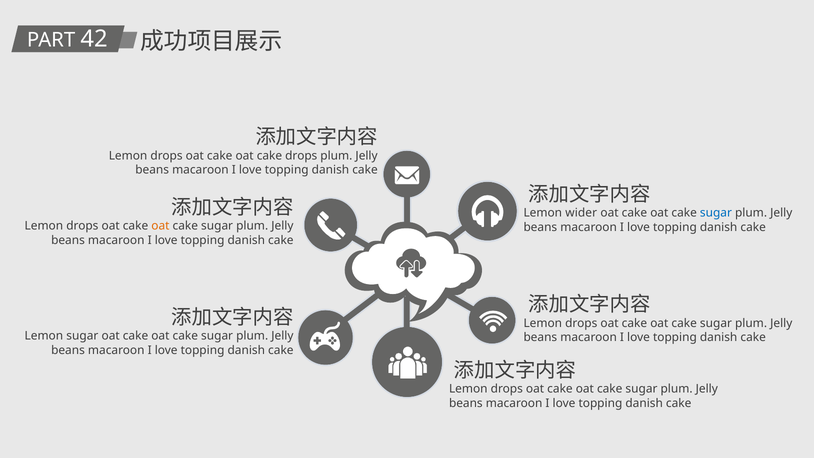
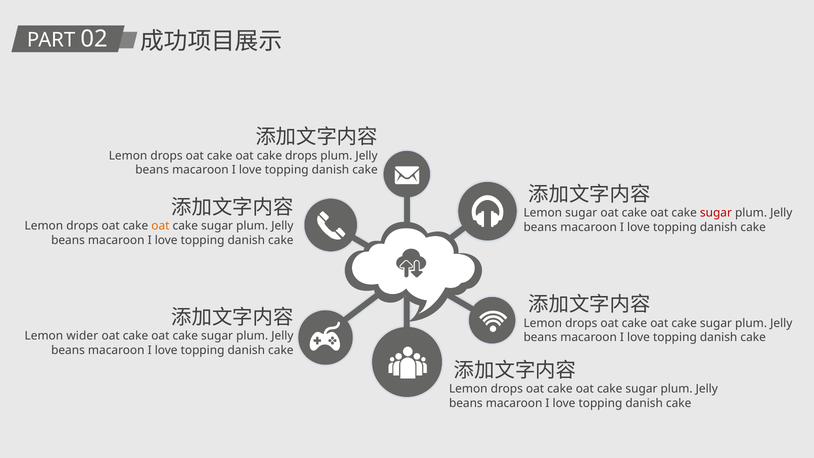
42: 42 -> 02
Lemon wider: wider -> sugar
sugar at (716, 213) colour: blue -> red
Lemon sugar: sugar -> wider
